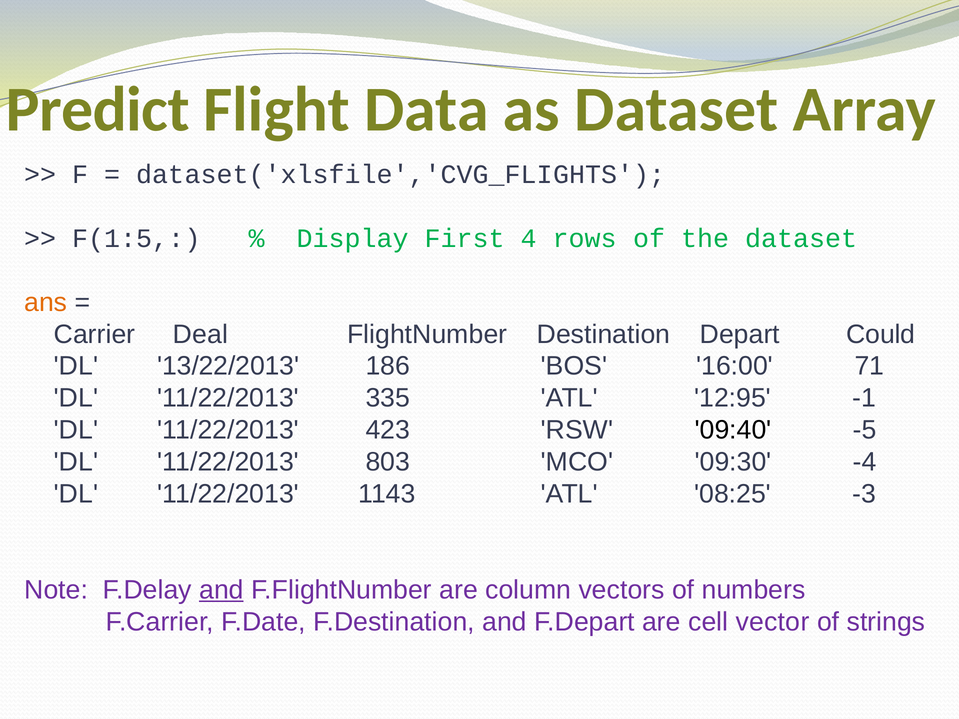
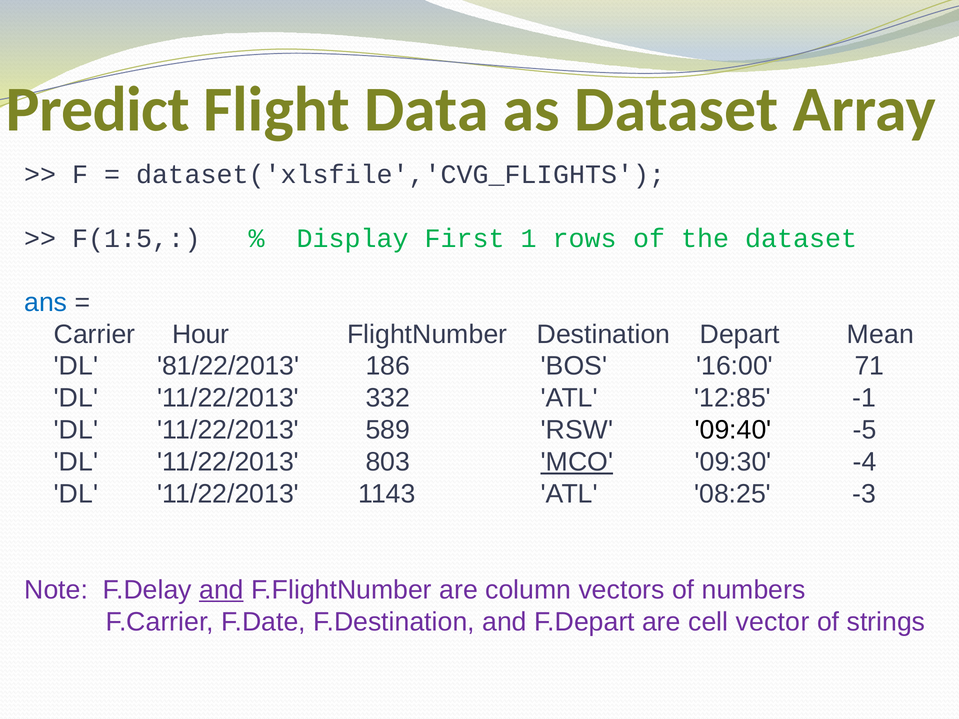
4: 4 -> 1
ans colour: orange -> blue
Deal: Deal -> Hour
Could: Could -> Mean
13/22/2013: 13/22/2013 -> 81/22/2013
335: 335 -> 332
12:95: 12:95 -> 12:85
423: 423 -> 589
MCO underline: none -> present
